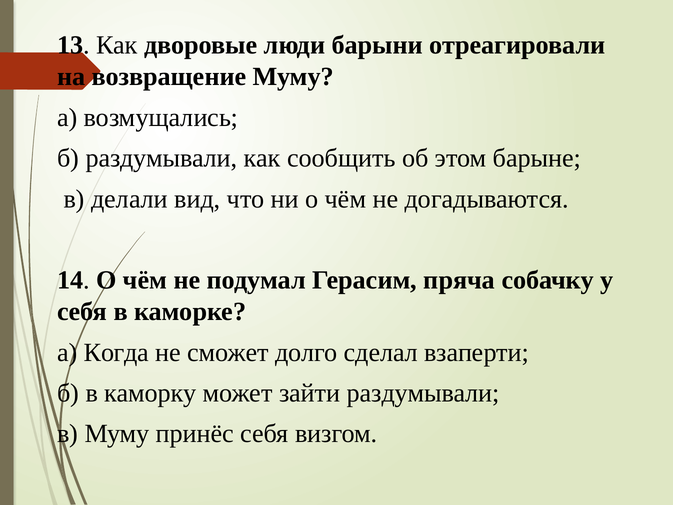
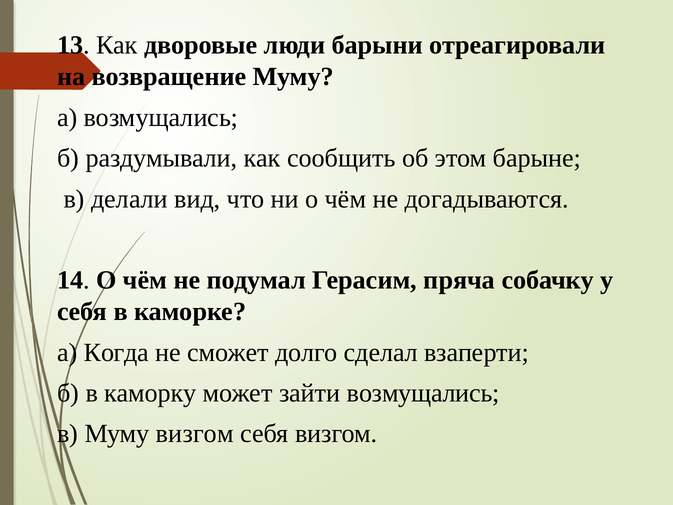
зайти раздумывали: раздумывали -> возмущались
Муму принёс: принёс -> визгом
